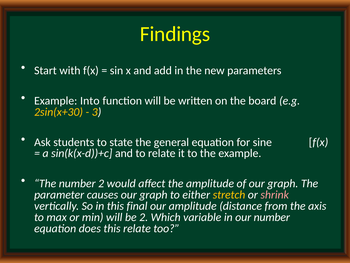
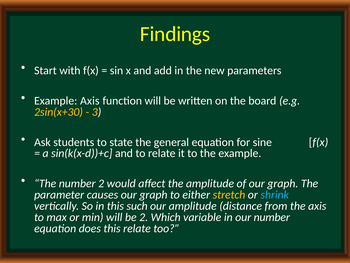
Example Into: Into -> Axis
shrink colour: pink -> light blue
final: final -> such
